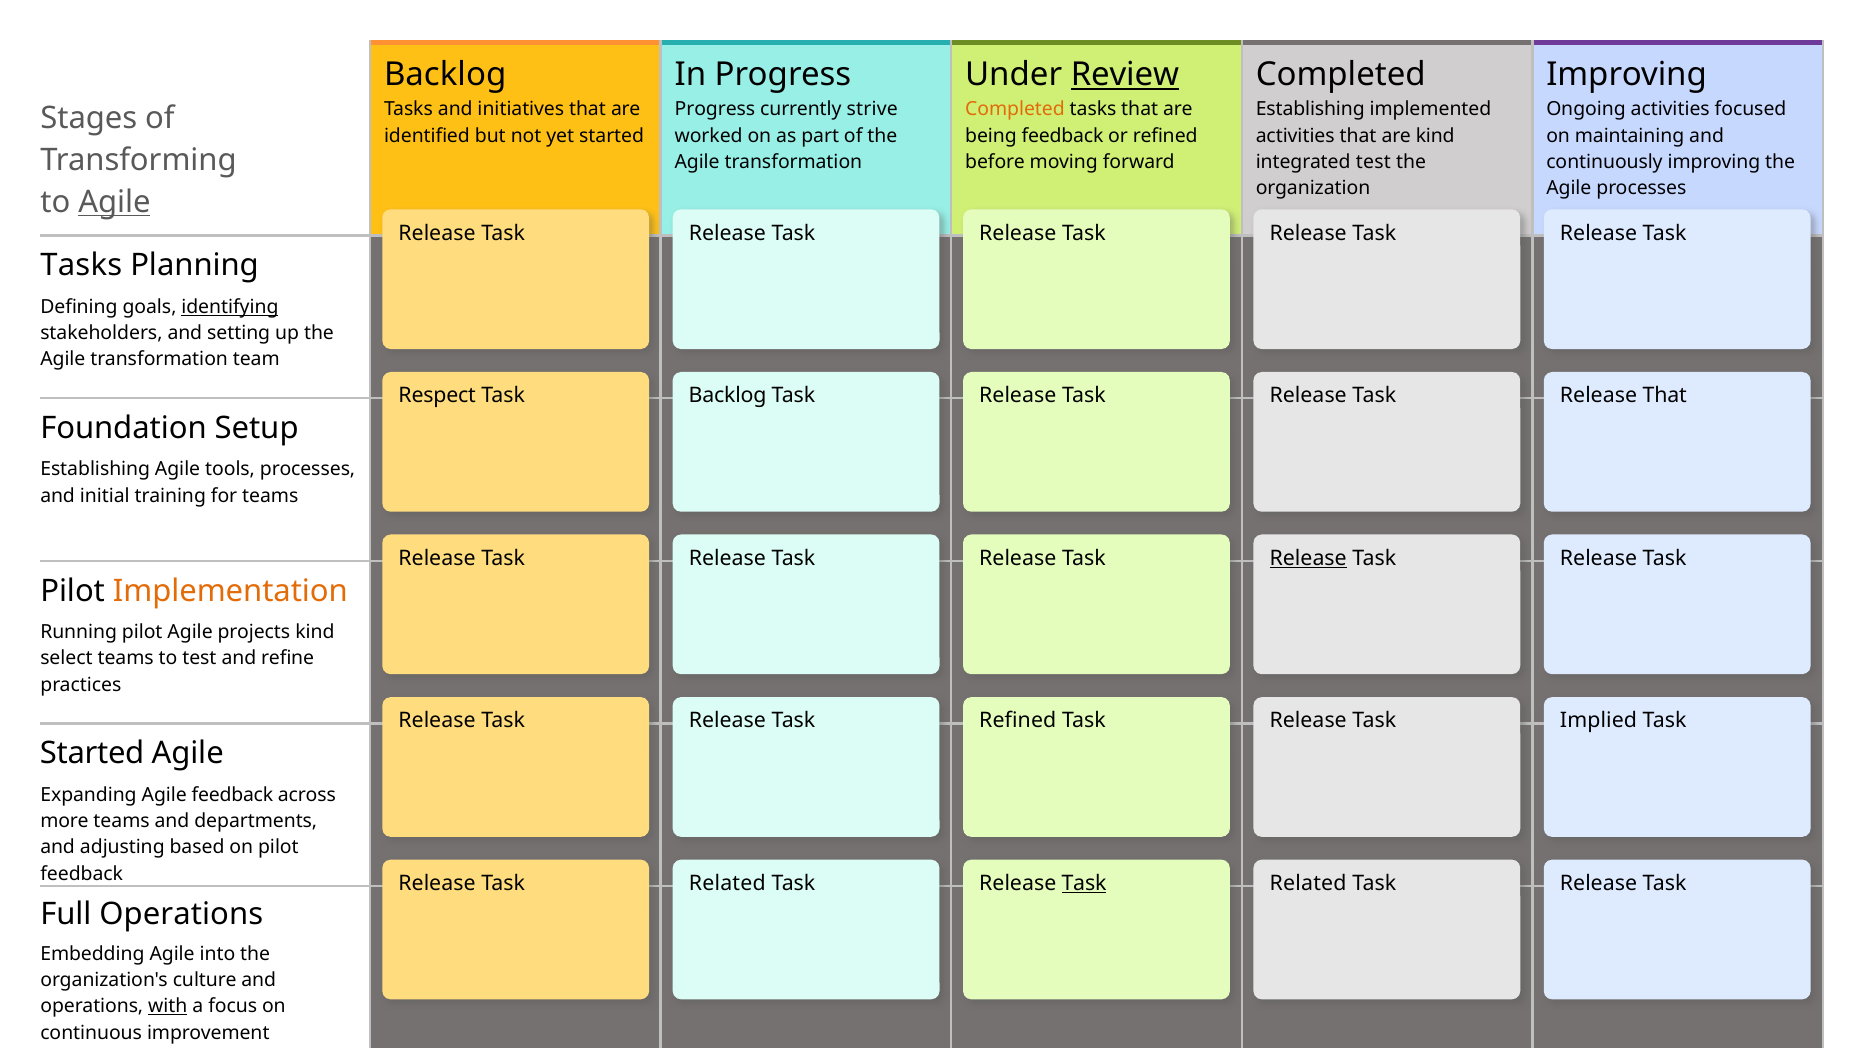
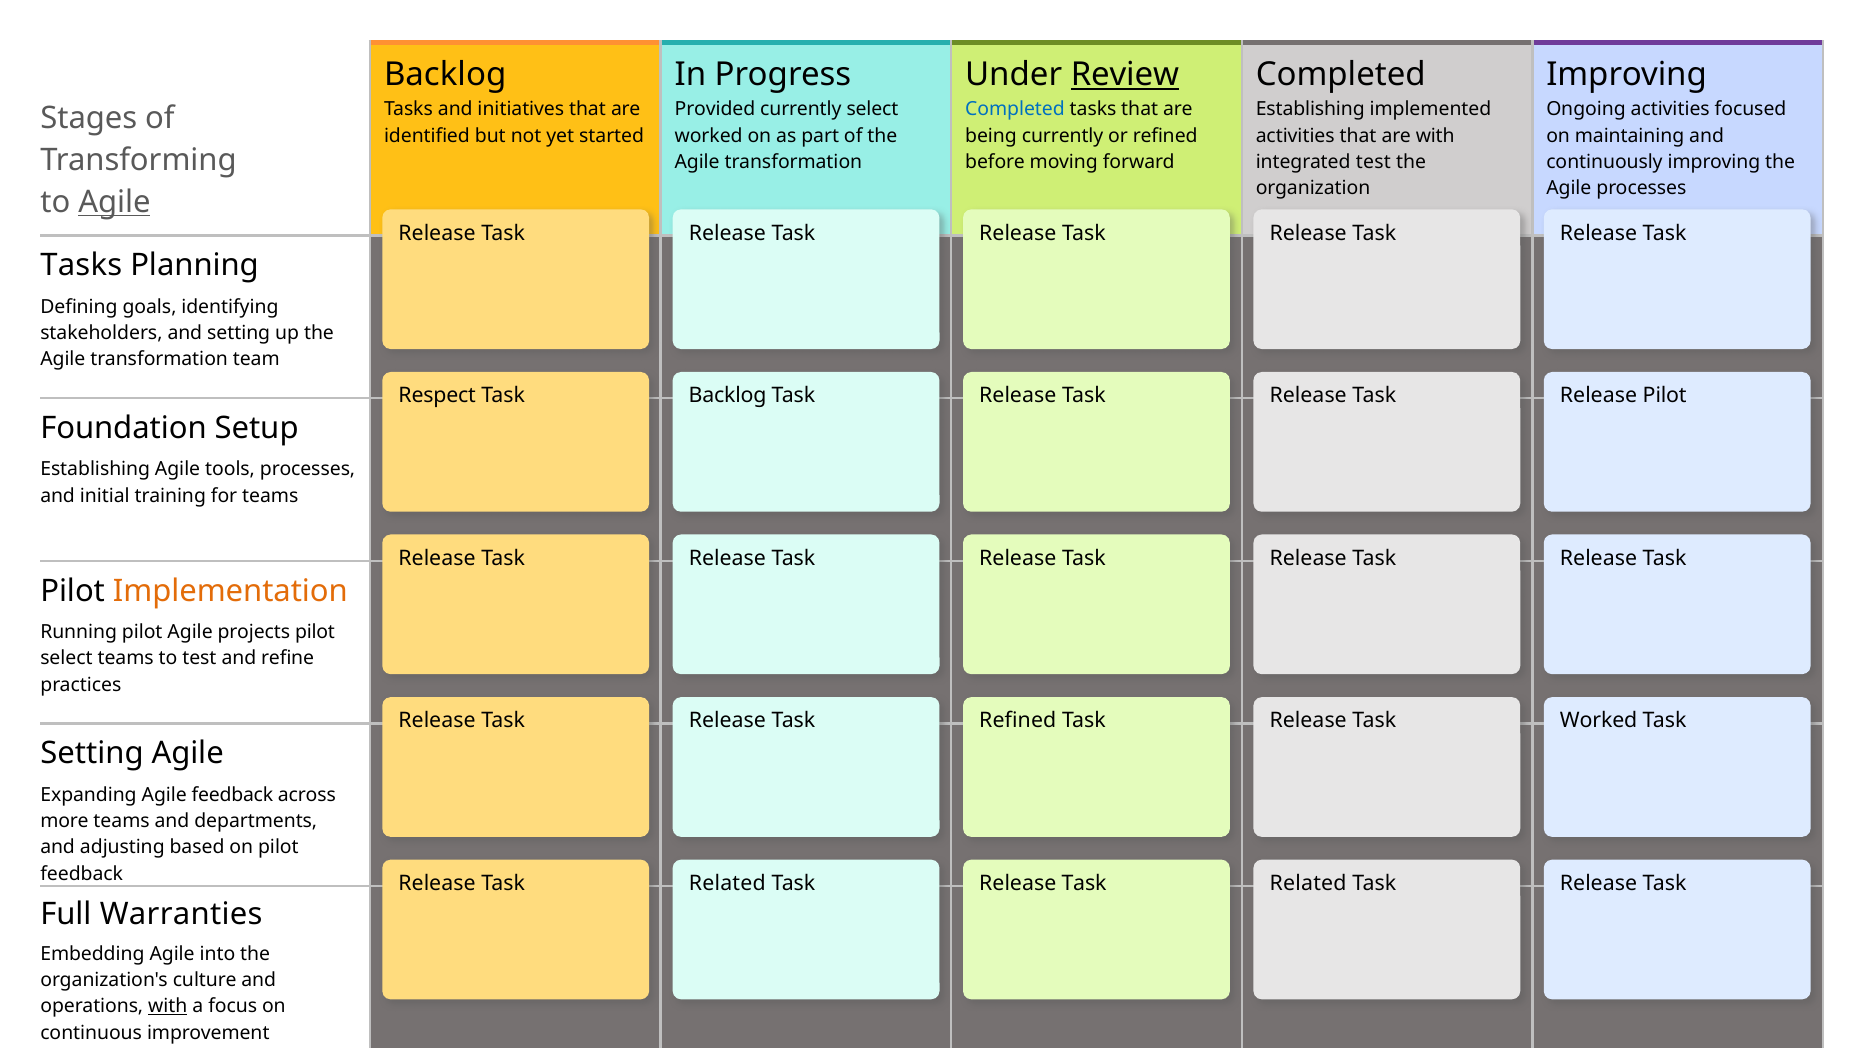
Progress at (715, 109): Progress -> Provided
currently strive: strive -> select
Completed at (1015, 109) colour: orange -> blue
being feedback: feedback -> currently
are kind: kind -> with
identifying underline: present -> none
Release That: That -> Pilot
Release at (1308, 558) underline: present -> none
projects kind: kind -> pilot
Implied at (1598, 721): Implied -> Worked
Started at (92, 754): Started -> Setting
Task at (1084, 883) underline: present -> none
Full Operations: Operations -> Warranties
